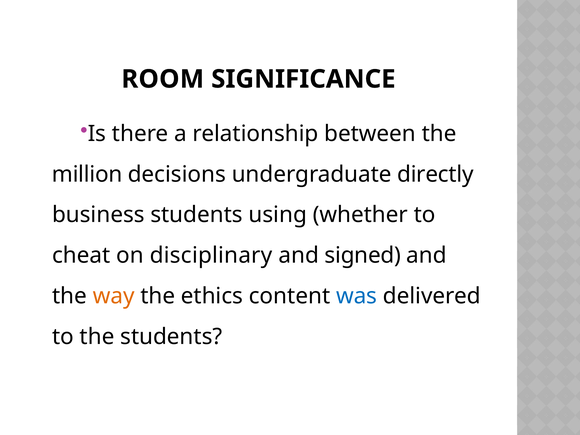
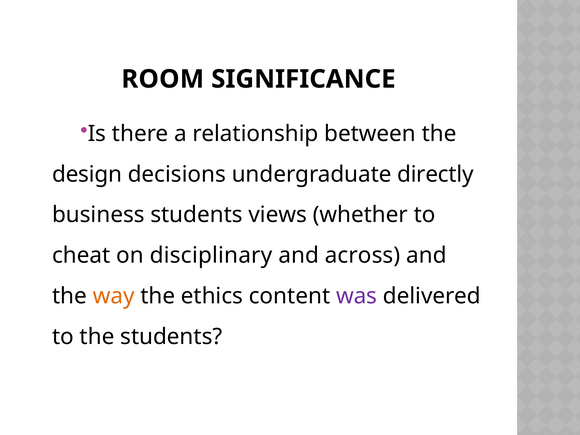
million: million -> design
using: using -> views
signed: signed -> across
was colour: blue -> purple
